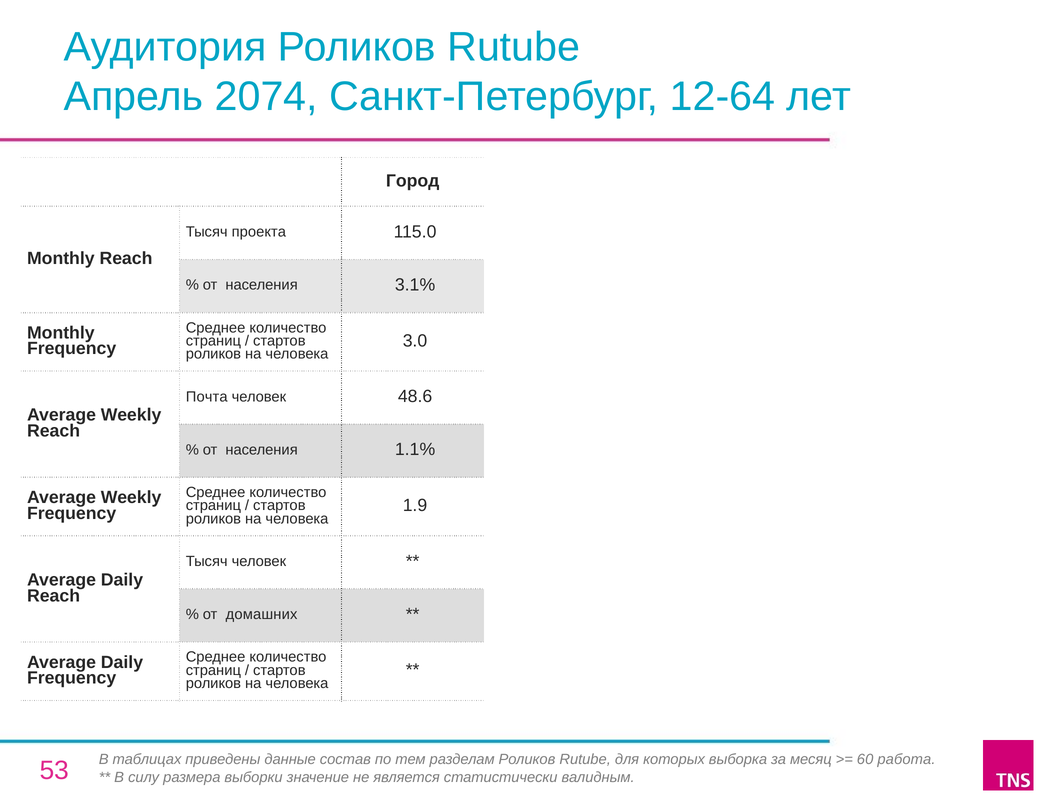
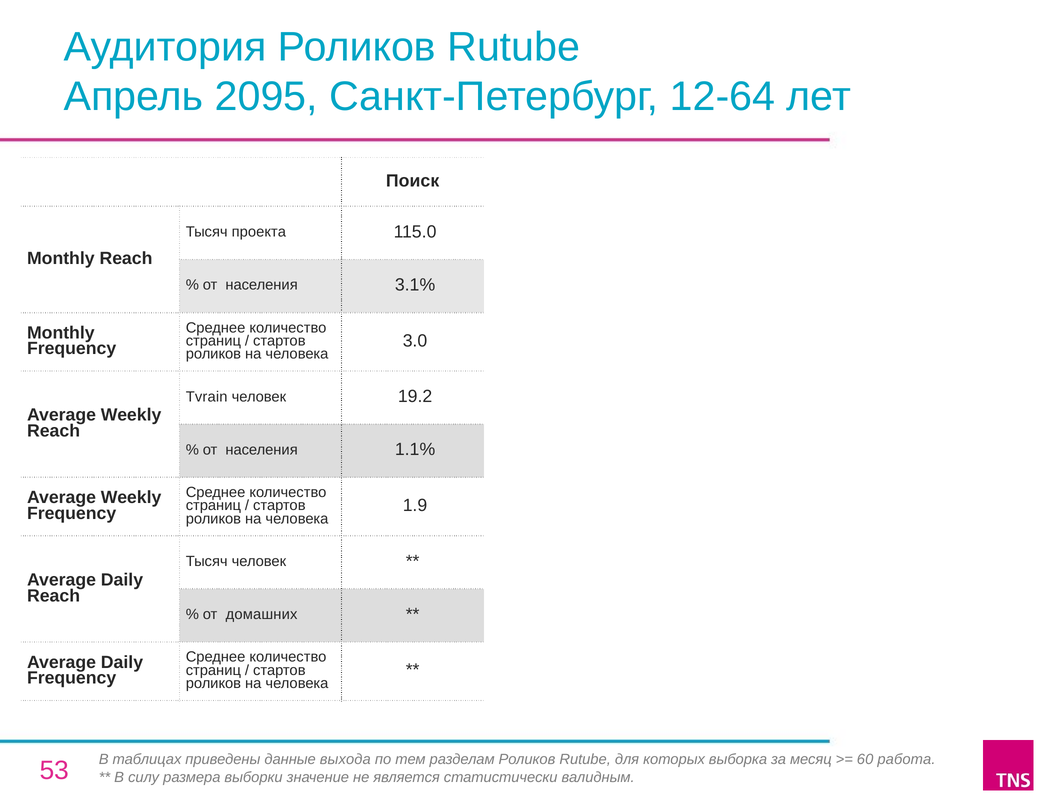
2074: 2074 -> 2095
Город: Город -> Поиск
Почта: Почта -> Tvrain
48.6: 48.6 -> 19.2
состав: состав -> выхода
